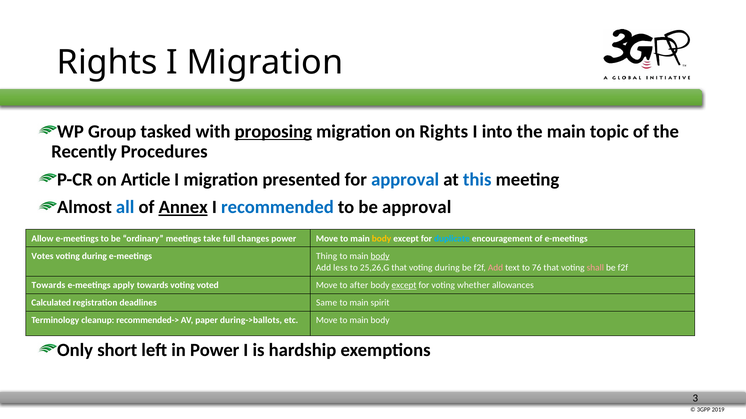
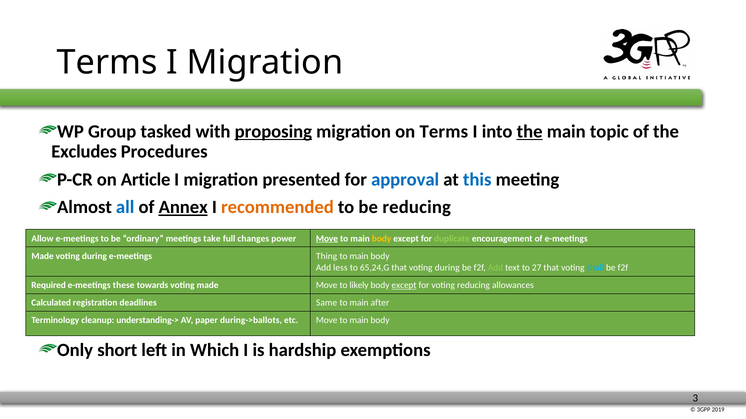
Rights at (107, 63): Rights -> Terms
on Rights: Rights -> Terms
the at (530, 132) underline: none -> present
Recently: Recently -> Excludes
recommended colour: blue -> orange
be approval: approval -> reducing
Move at (327, 239) underline: none -> present
duplicate colour: light blue -> light green
Votes at (43, 256): Votes -> Made
body at (380, 256) underline: present -> none
25,26,G: 25,26,G -> 65,24,G
Add at (496, 268) colour: pink -> light green
76: 76 -> 27
shall colour: pink -> light blue
Towards at (48, 286): Towards -> Required
apply: apply -> these
voting voted: voted -> made
after: after -> likely
voting whether: whether -> reducing
spirit: spirit -> after
recommended->: recommended-> -> understanding->
in Power: Power -> Which
